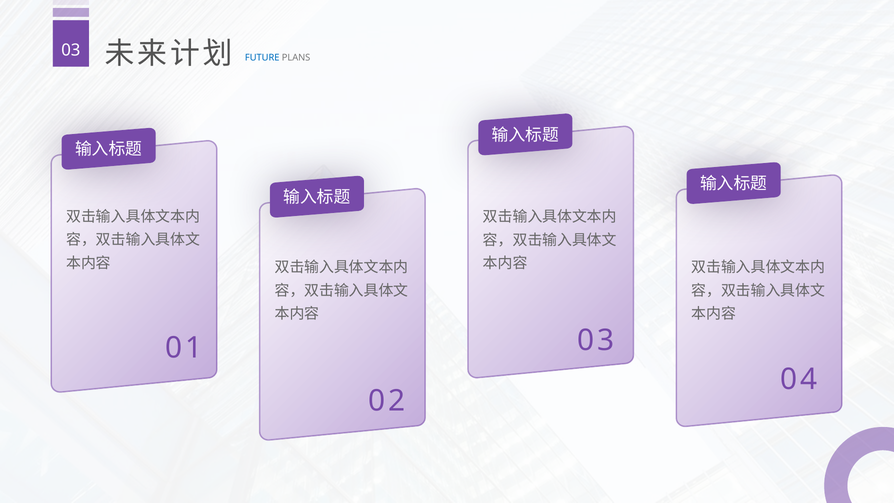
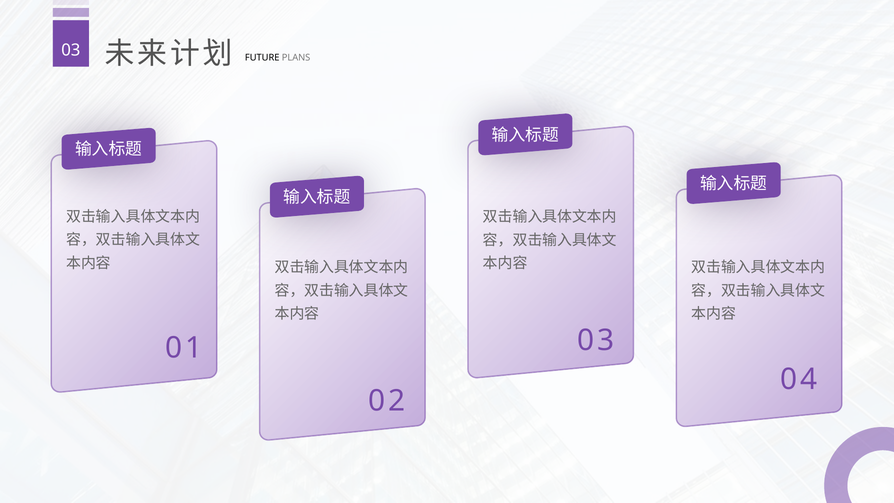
FUTURE colour: blue -> black
